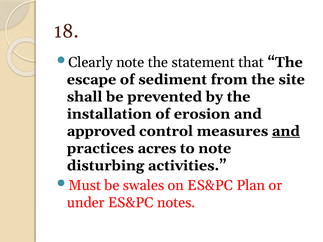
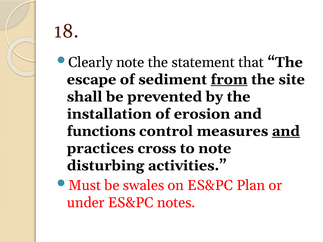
from underline: none -> present
approved: approved -> functions
acres: acres -> cross
